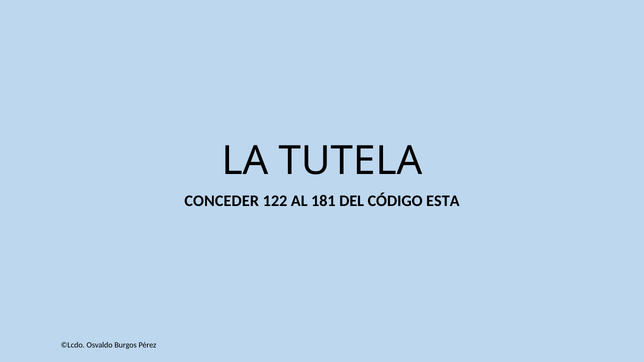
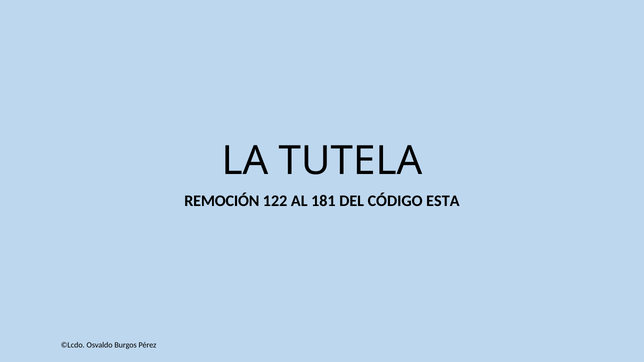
CONCEDER: CONCEDER -> REMOCIÓN
